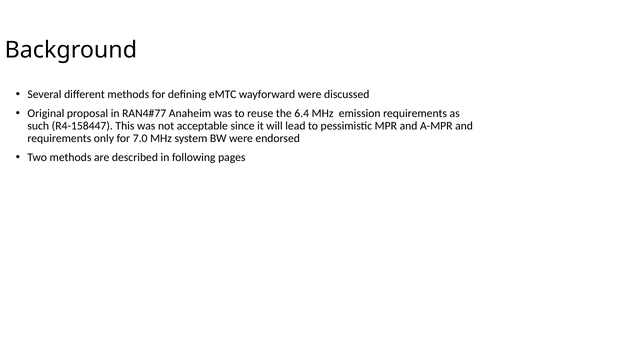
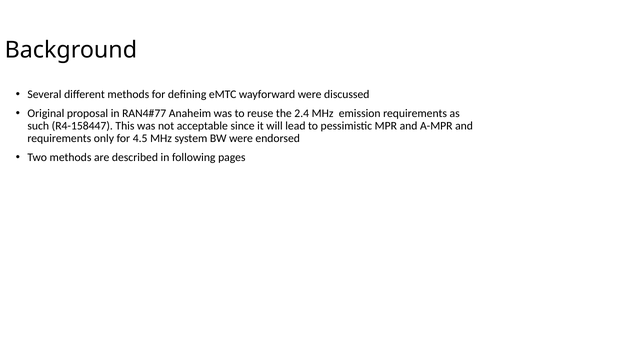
6.4: 6.4 -> 2.4
7.0: 7.0 -> 4.5
